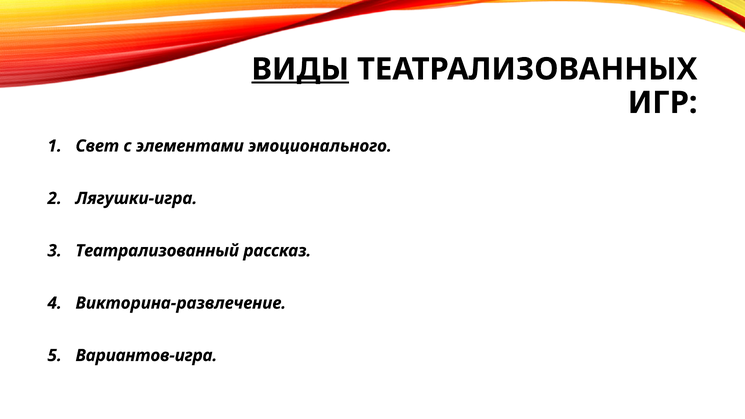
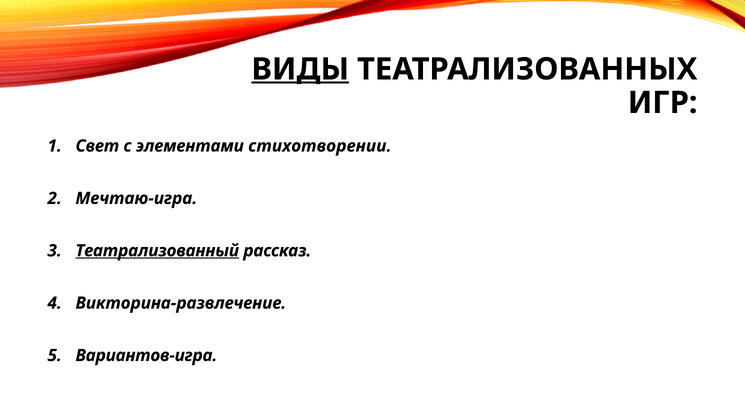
эмоционального: эмоционального -> стихотворении
Лягушки-игра: Лягушки-игра -> Мечтаю-игра
Театрализованный underline: none -> present
